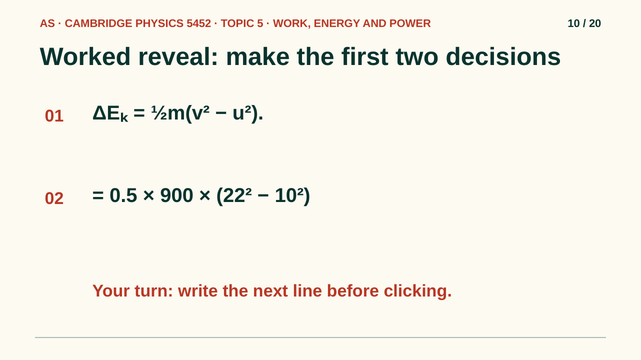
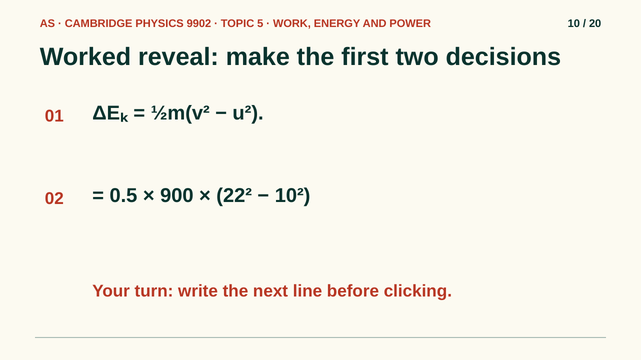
5452: 5452 -> 9902
